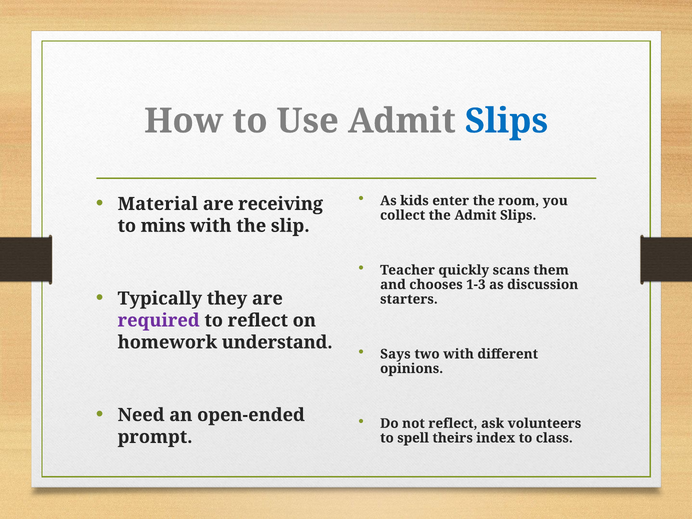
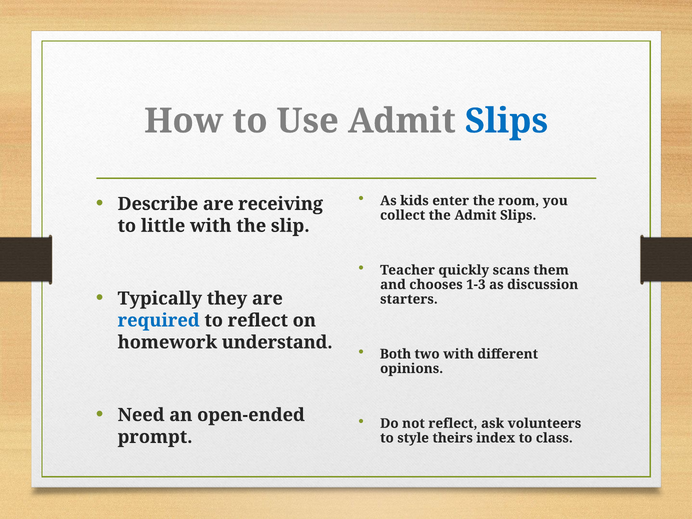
Material: Material -> Describe
mins: mins -> little
required colour: purple -> blue
Says: Says -> Both
spell: spell -> style
